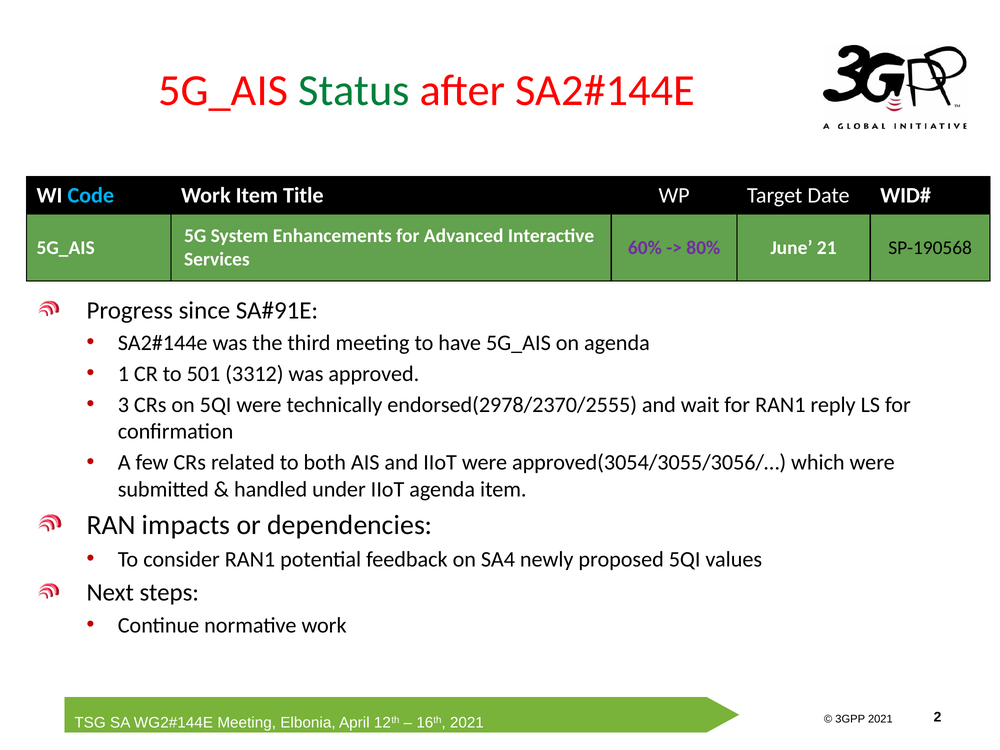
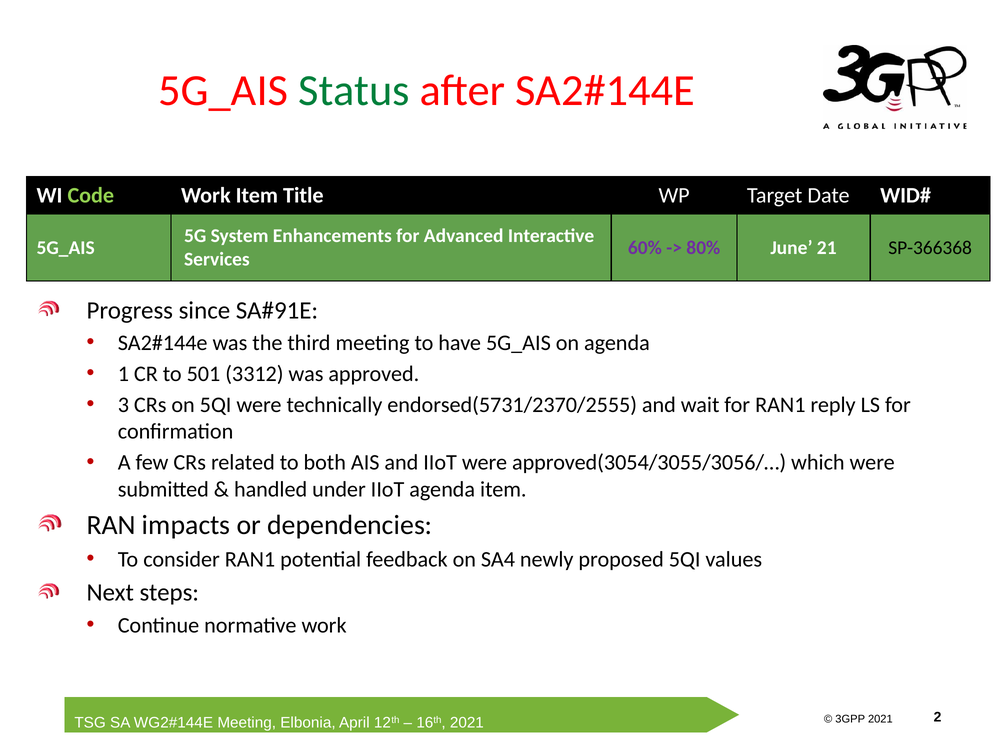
Code colour: light blue -> light green
SP-190568: SP-190568 -> SP-366368
endorsed(2978/2370/2555: endorsed(2978/2370/2555 -> endorsed(5731/2370/2555
